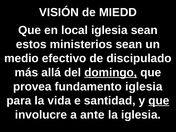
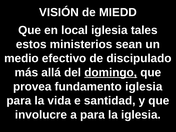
iglesia sean: sean -> tales
que at (159, 101) underline: present -> none
a ante: ante -> para
